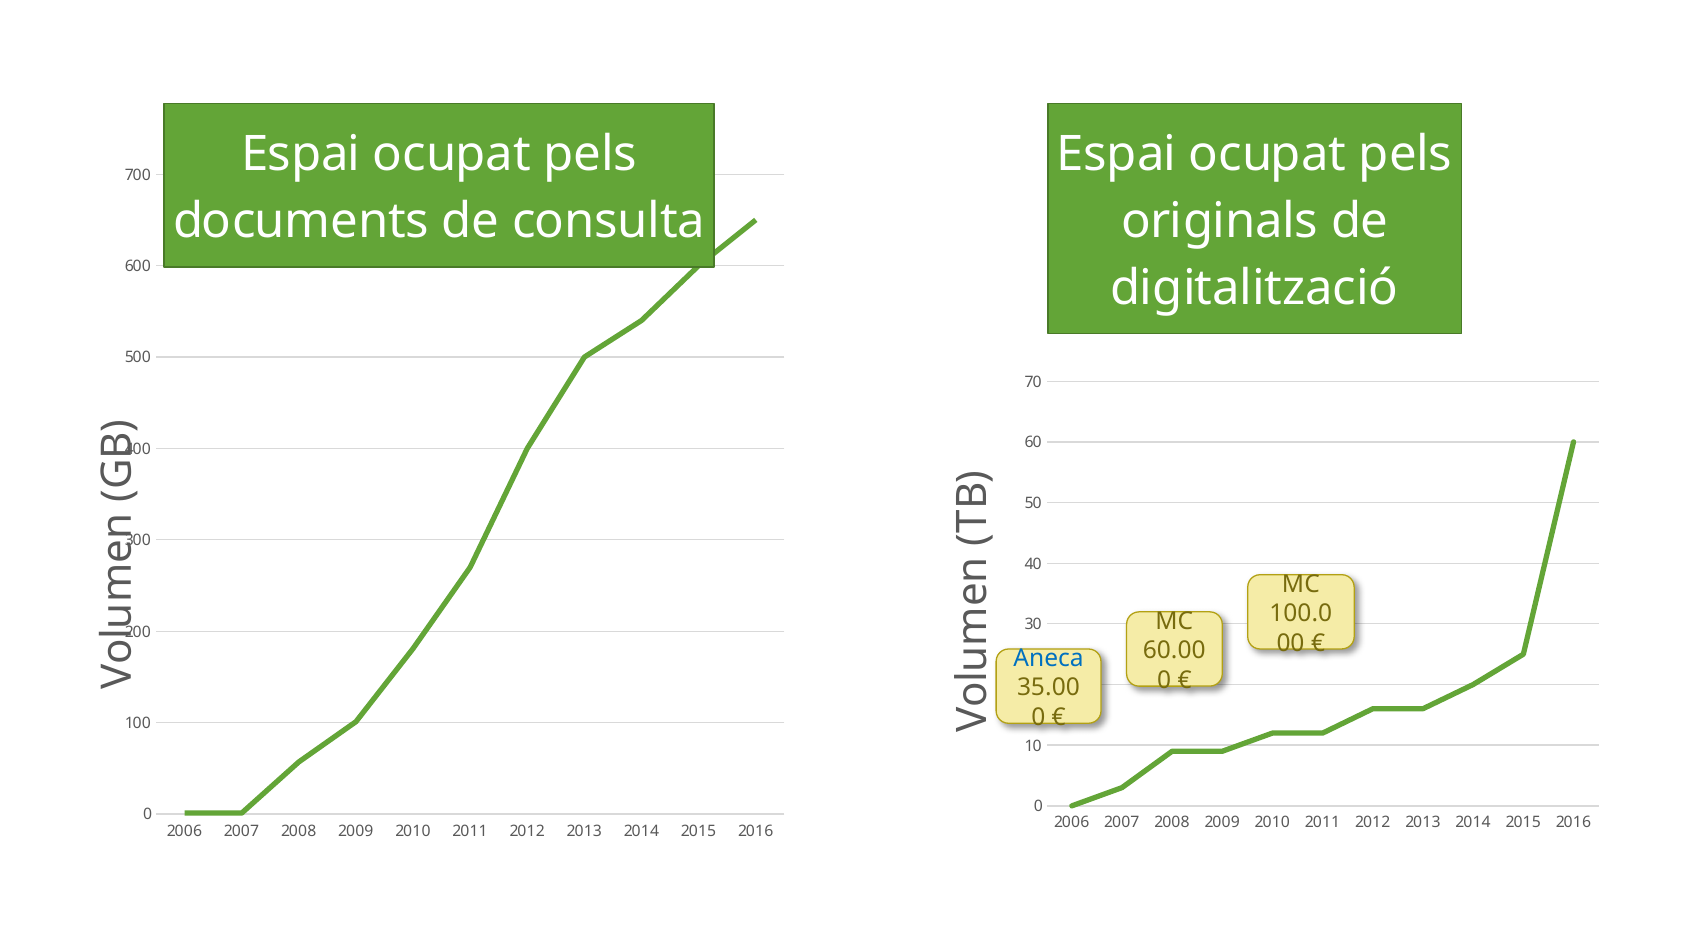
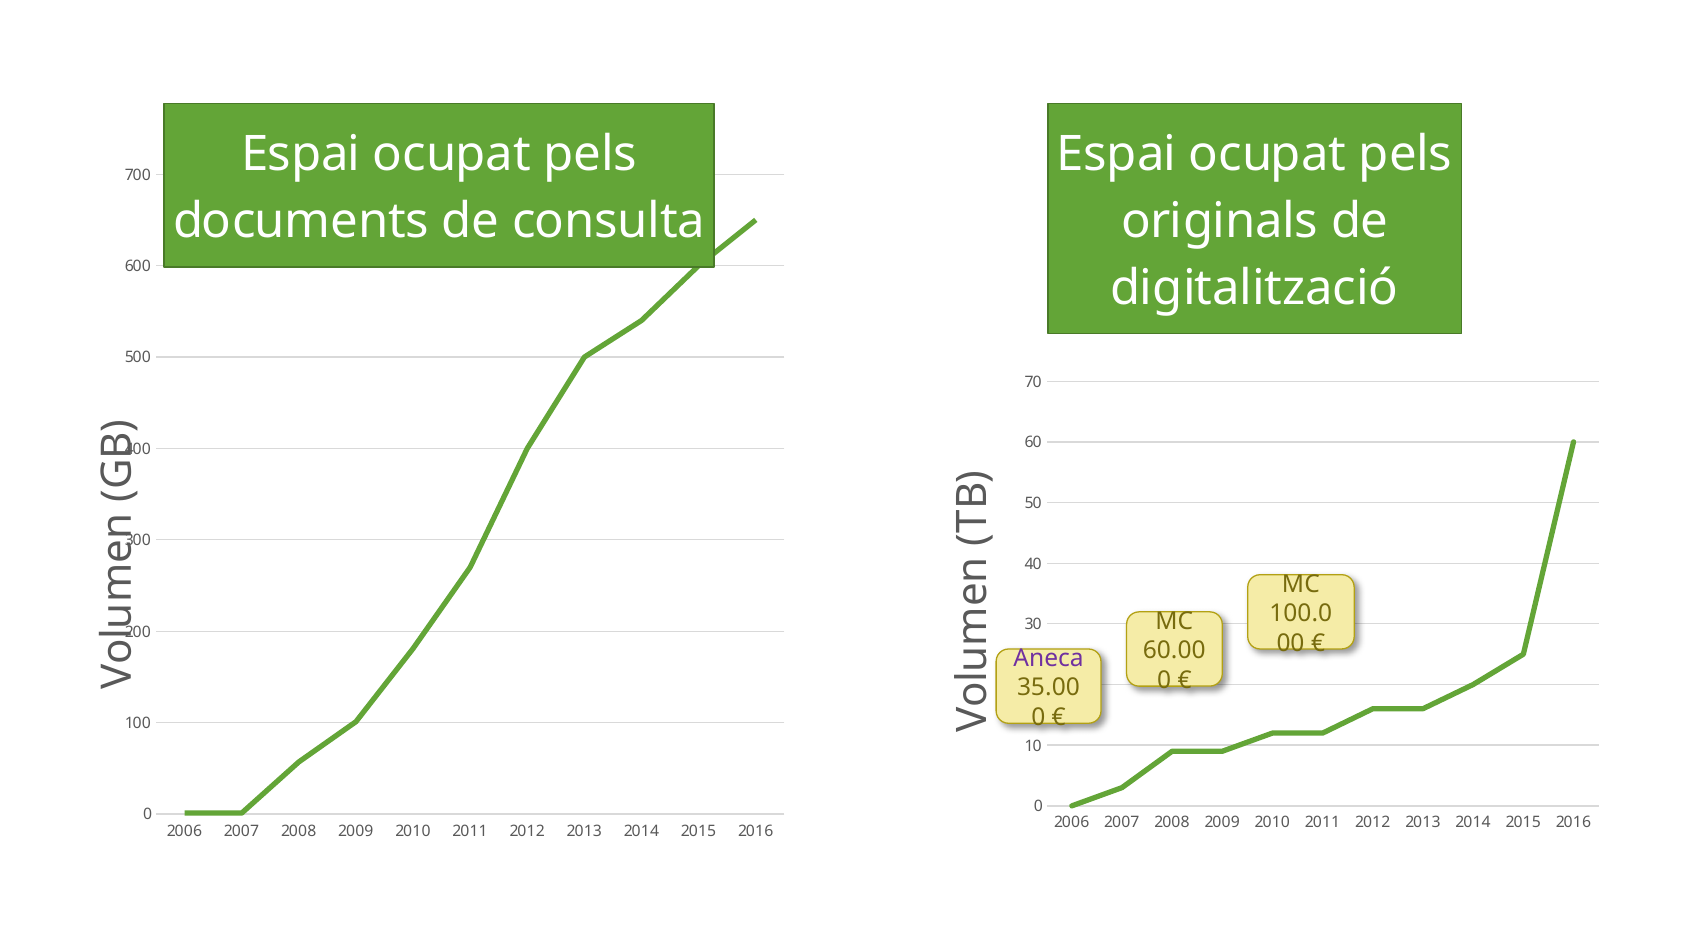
Aneca colour: blue -> purple
